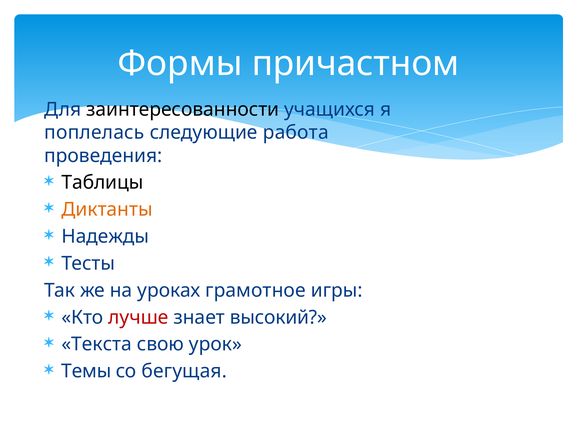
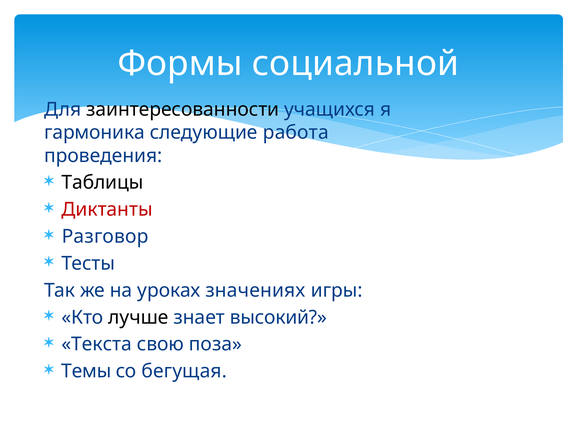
причастном: причастном -> социальной
поплелась: поплелась -> гармоника
Диктанты colour: orange -> red
Надежды: Надежды -> Разговор
грамотное: грамотное -> значениях
лучше colour: red -> black
урок: урок -> поза
